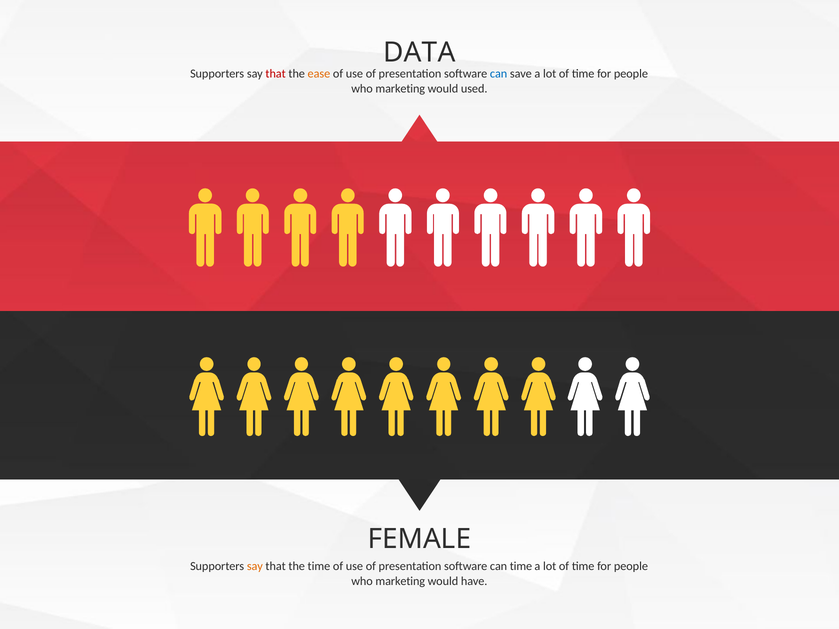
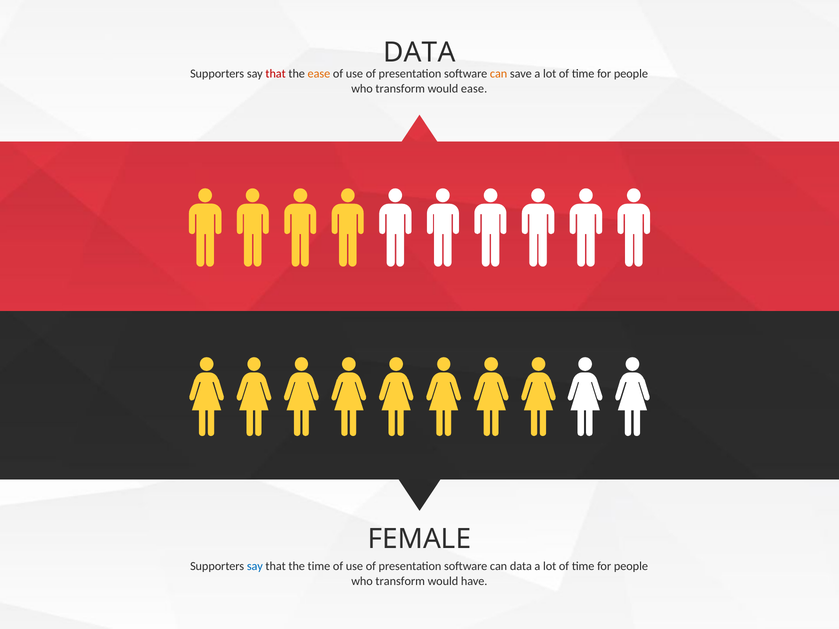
can at (499, 74) colour: blue -> orange
marketing at (400, 89): marketing -> transform
would used: used -> ease
say at (255, 567) colour: orange -> blue
can time: time -> data
marketing at (400, 581): marketing -> transform
